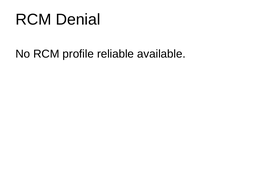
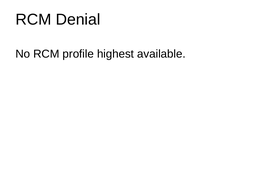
reliable: reliable -> highest
